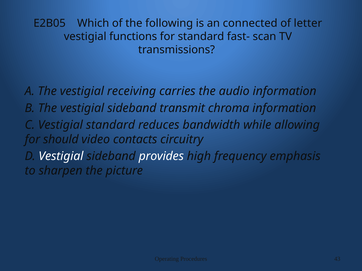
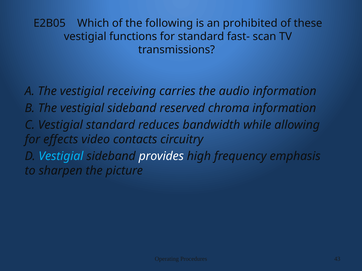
connected: connected -> prohibited
letter: letter -> these
transmit: transmit -> reserved
should: should -> effects
Vestigial at (61, 156) colour: white -> light blue
